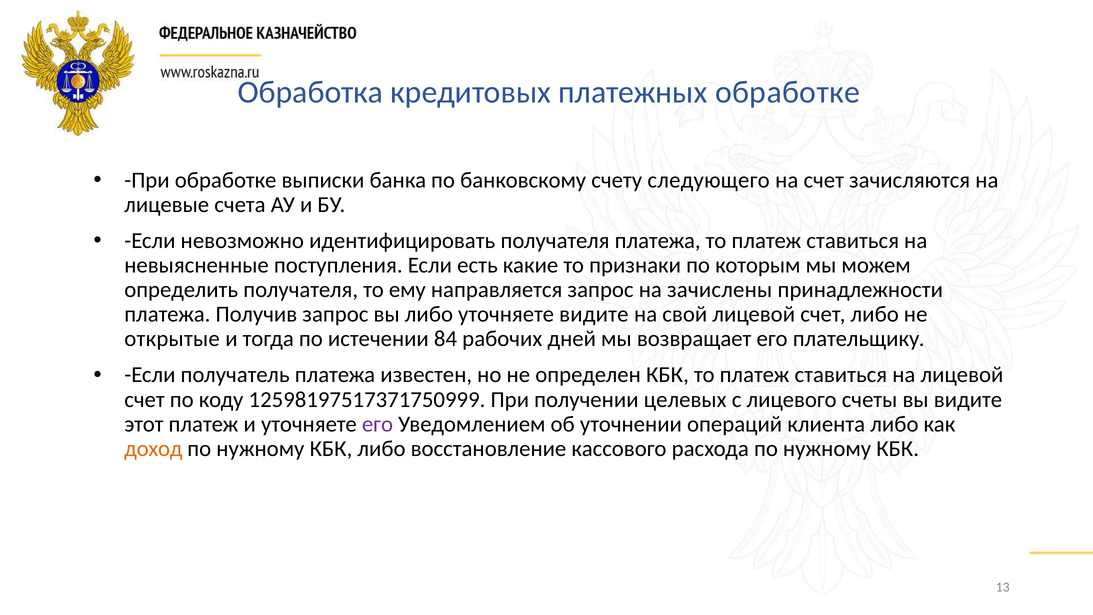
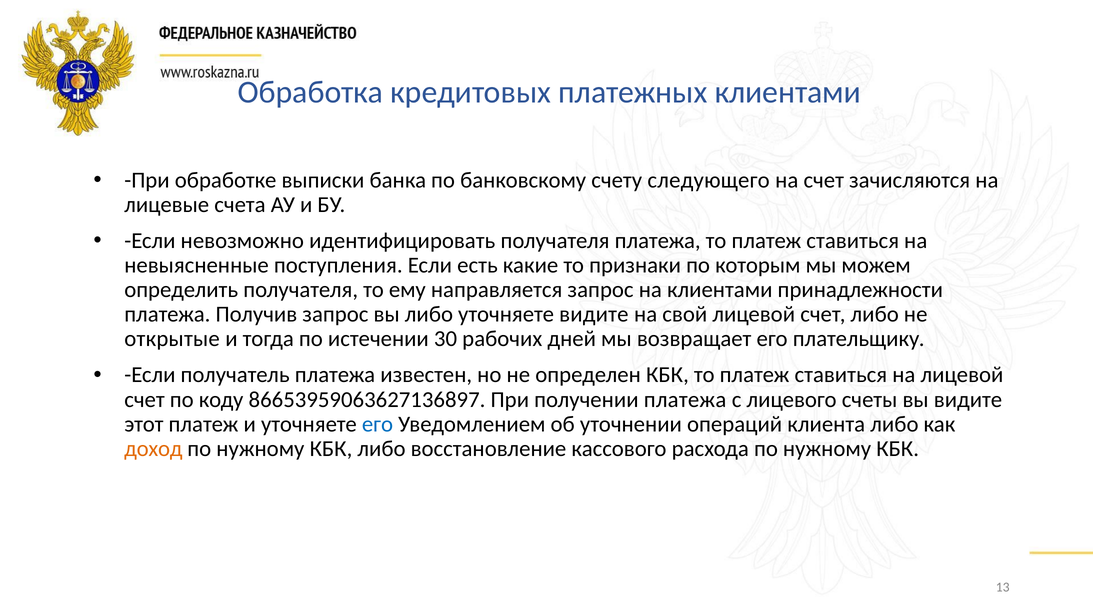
платежных обработке: обработке -> клиентами
на зачислены: зачислены -> клиентами
84: 84 -> 30
12598197517371750999: 12598197517371750999 -> 86653959063627136897
получении целевых: целевых -> платежа
его at (377, 424) colour: purple -> blue
